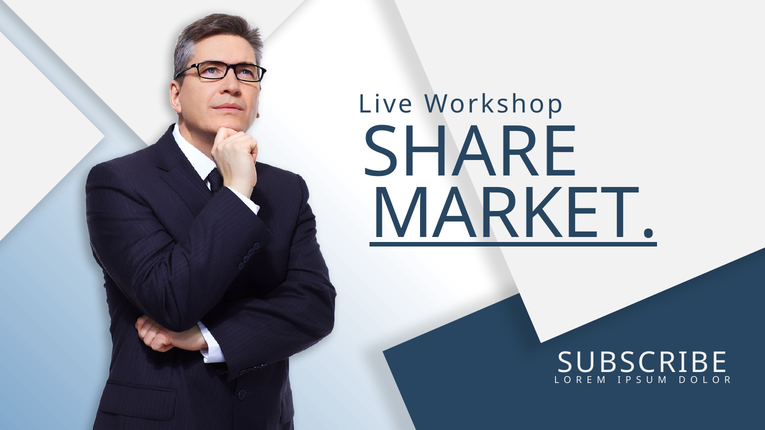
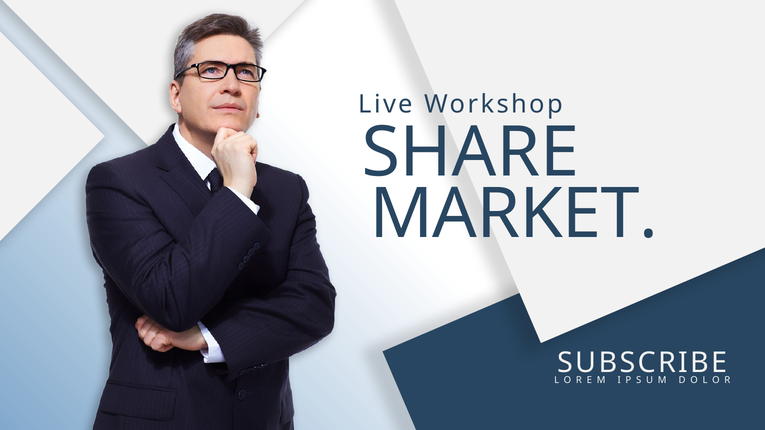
MARKET underline: present -> none
